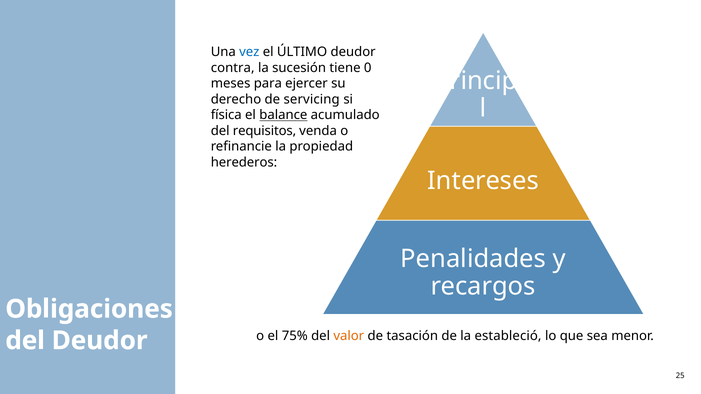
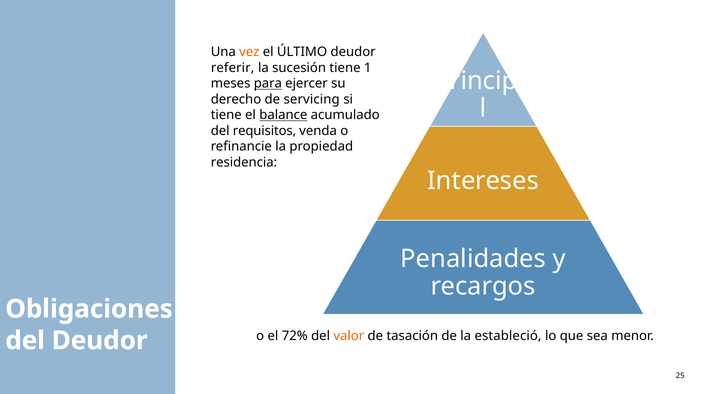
vez colour: blue -> orange
contra: contra -> referir
0: 0 -> 1
para underline: none -> present
física at (226, 115): física -> tiene
herederos: herederos -> residencia
75%: 75% -> 72%
